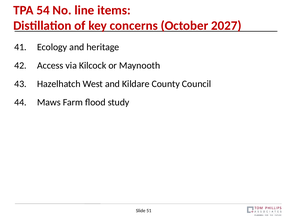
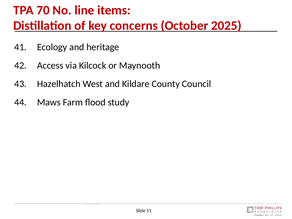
54: 54 -> 70
2027: 2027 -> 2025
